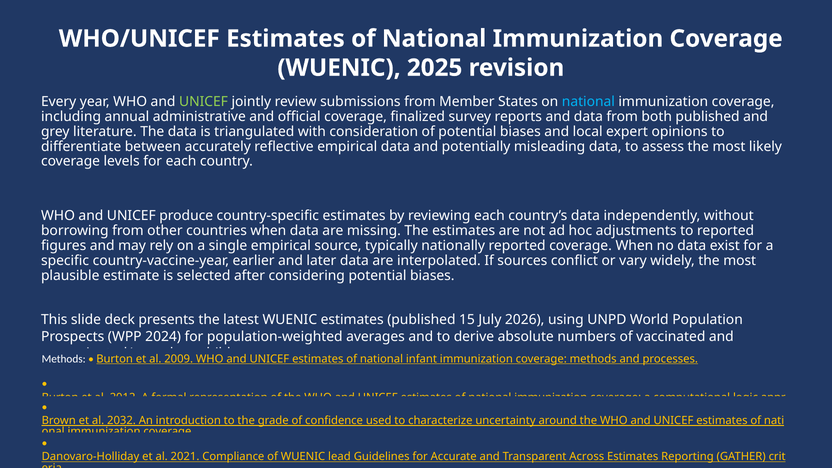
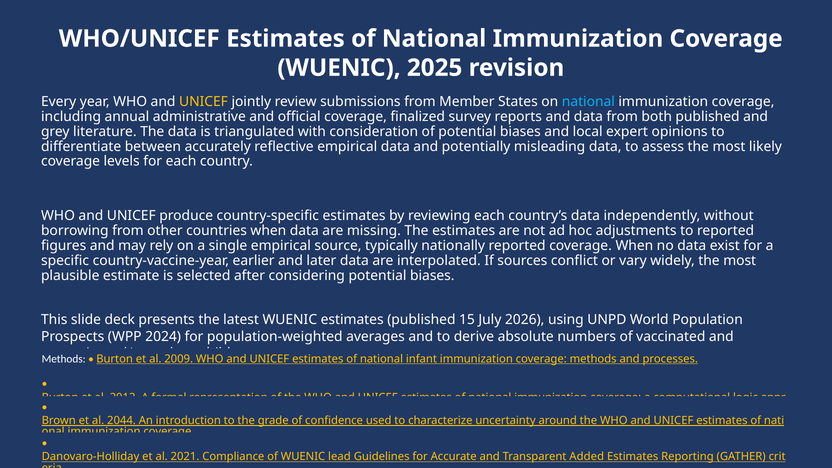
UNICEF at (203, 102) colour: light green -> yellow
2032: 2032 -> 2044
Across: Across -> Added
